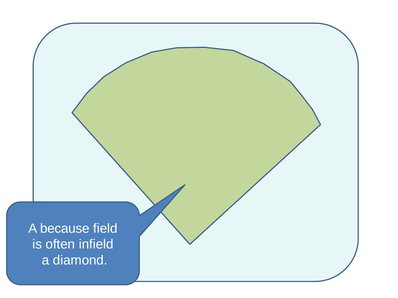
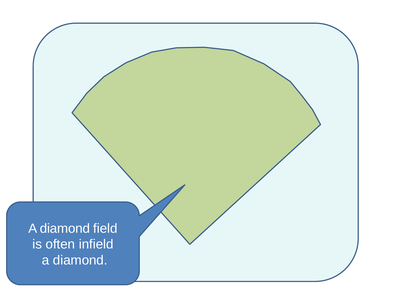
because at (65, 229): because -> diamond
